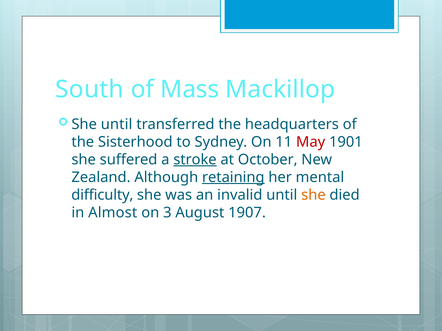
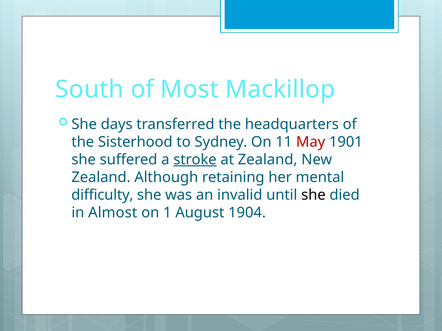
Mass: Mass -> Most
She until: until -> days
at October: October -> Zealand
retaining underline: present -> none
she at (313, 195) colour: orange -> black
3: 3 -> 1
1907: 1907 -> 1904
